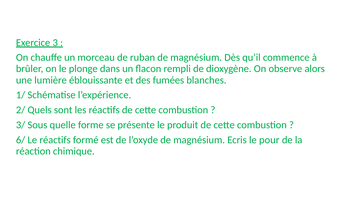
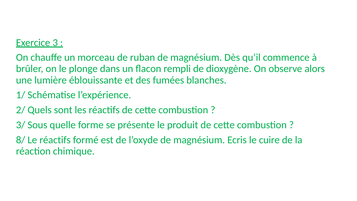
6/: 6/ -> 8/
pour: pour -> cuire
